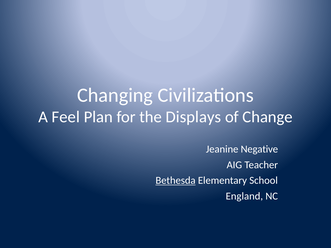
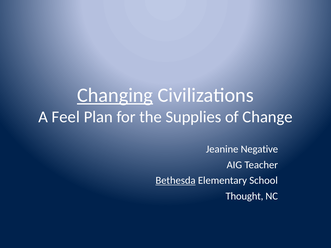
Changing underline: none -> present
Displays: Displays -> Supplies
England: England -> Thought
